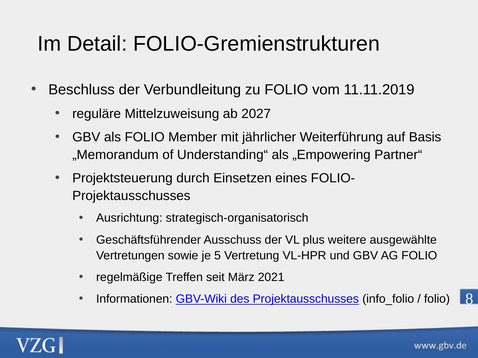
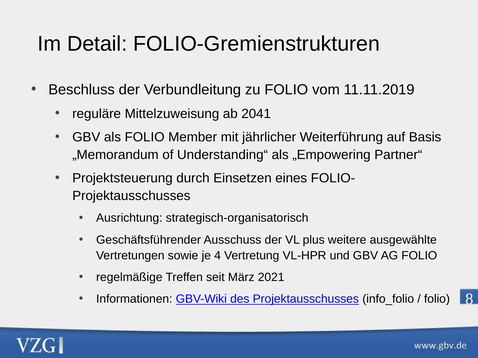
2027: 2027 -> 2041
5: 5 -> 4
